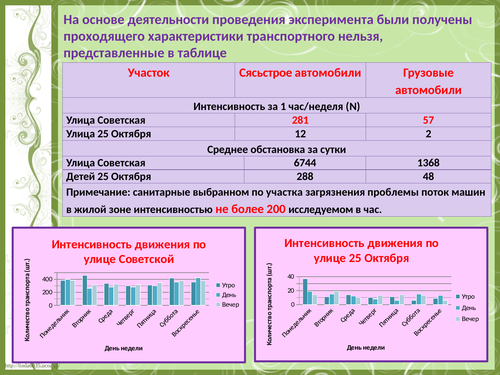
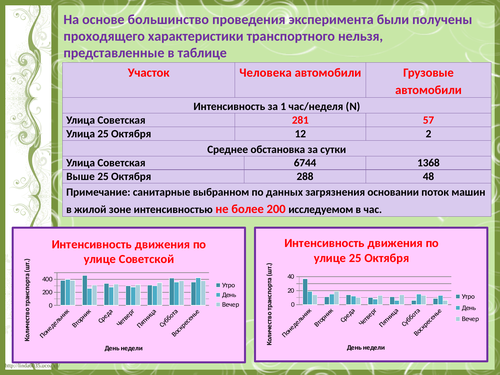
деятельности: деятельности -> большинство
Сясьстрое: Сясьстрое -> Человека
Детей: Детей -> Выше
участка: участка -> данных
проблемы: проблемы -> основании
